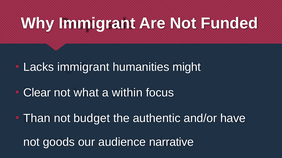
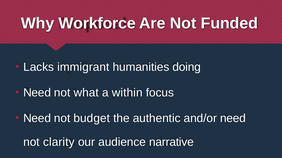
Why Immigrant: Immigrant -> Workforce
might: might -> doing
Clear at (37, 93): Clear -> Need
Than at (37, 119): Than -> Need
and/or have: have -> need
goods: goods -> clarity
